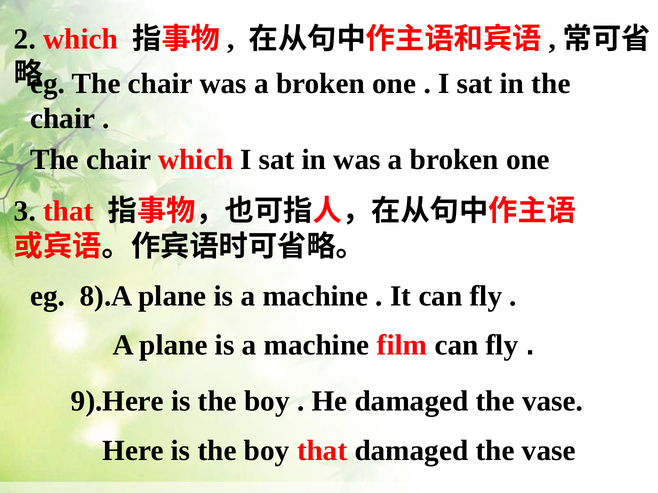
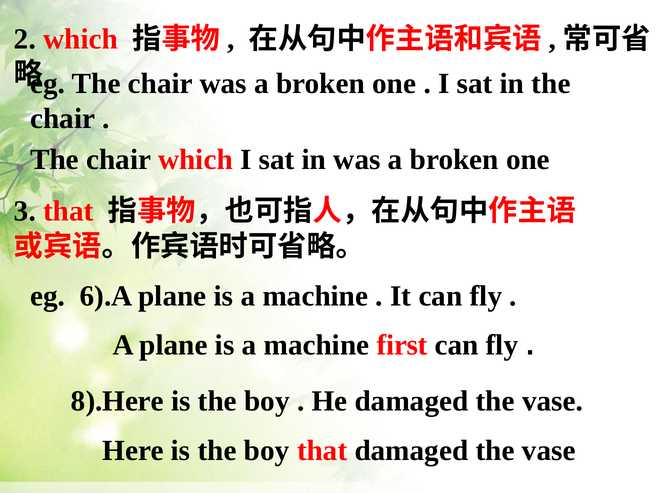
8).A: 8).A -> 6).A
film: film -> first
9).Here: 9).Here -> 8).Here
